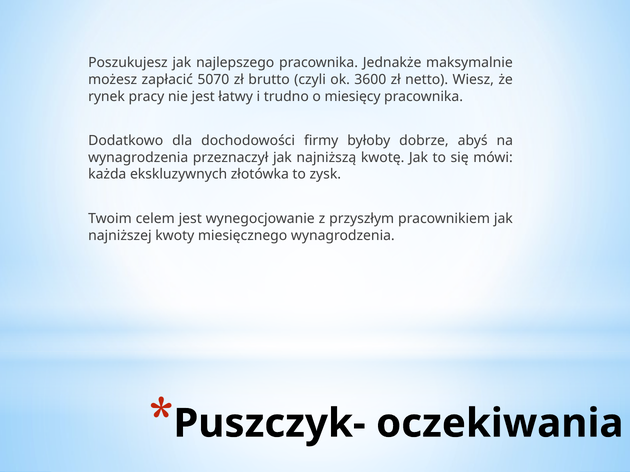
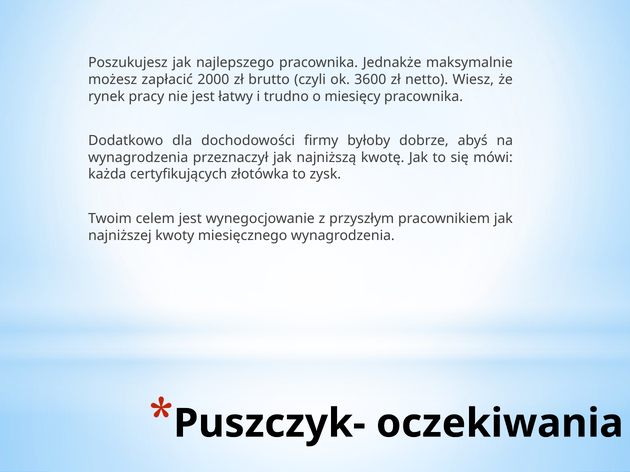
5070: 5070 -> 2000
ekskluzywnych: ekskluzywnych -> certyfikujących
